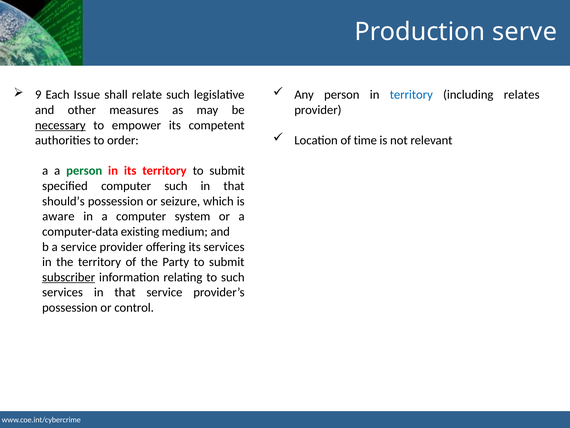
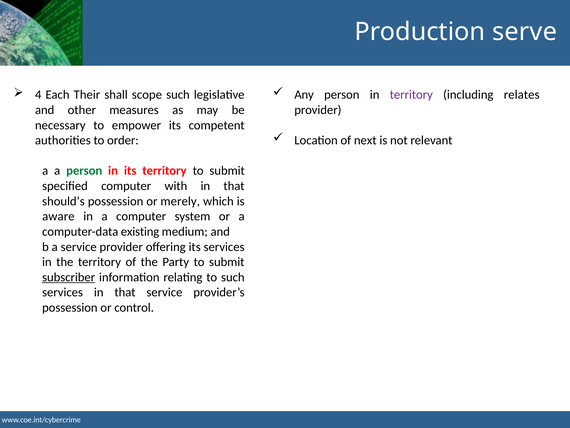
9: 9 -> 4
Issue: Issue -> Their
relate: relate -> scope
territory at (411, 95) colour: blue -> purple
necessary underline: present -> none
time: time -> next
computer such: such -> with
seizure: seizure -> merely
